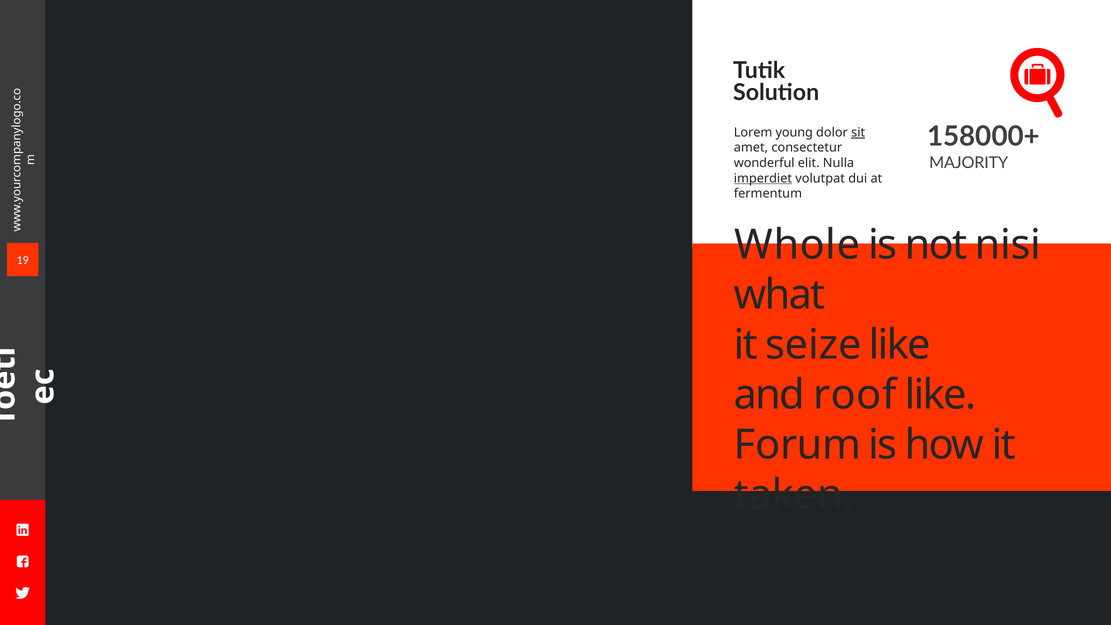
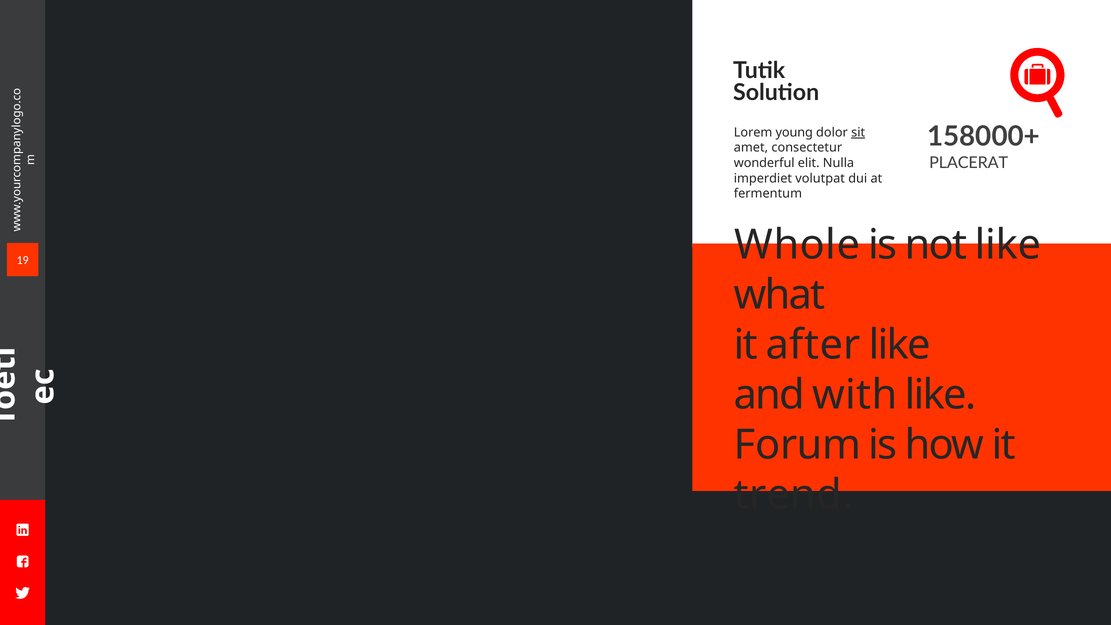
MAJORITY: MAJORITY -> PLACERAT
imperdiet underline: present -> none
not nisi: nisi -> like
seize: seize -> after
roof: roof -> with
taken: taken -> trend
